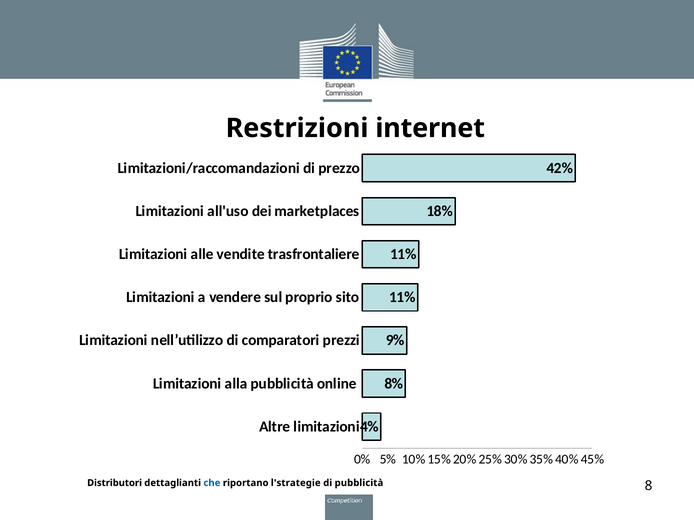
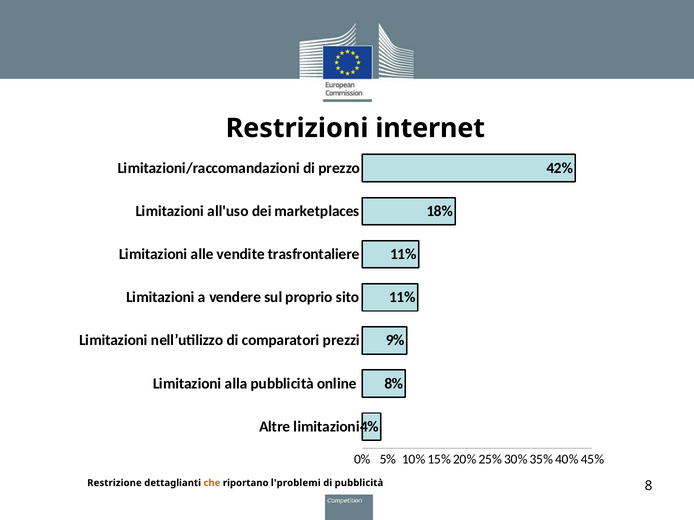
Distributori: Distributori -> Restrizione
che colour: blue -> orange
l'strategie: l'strategie -> l'problemi
